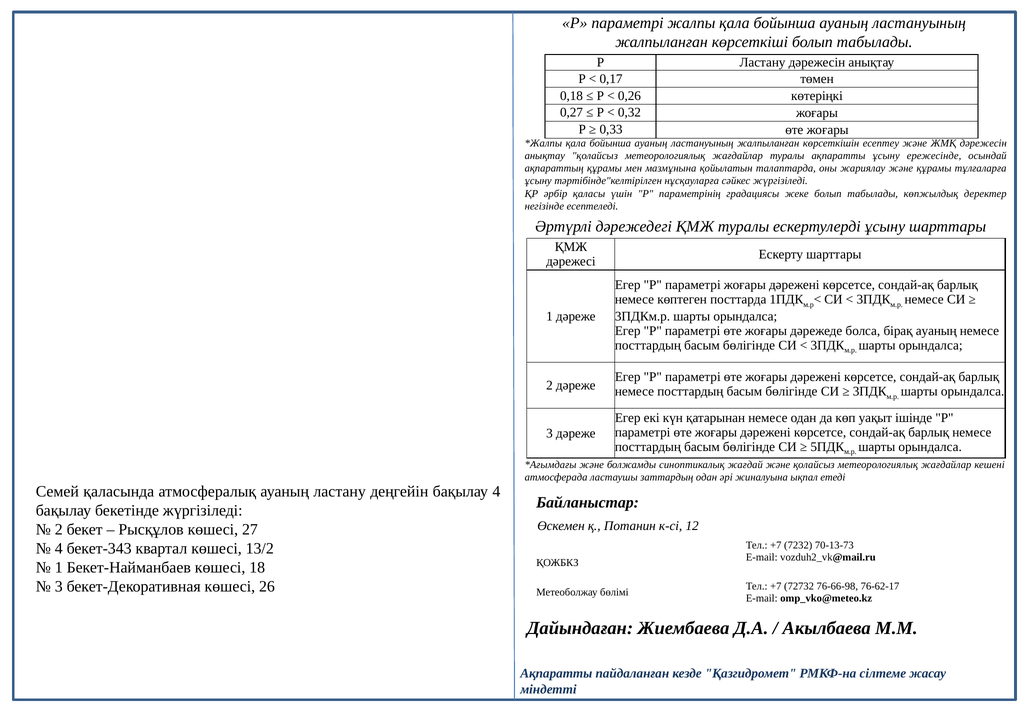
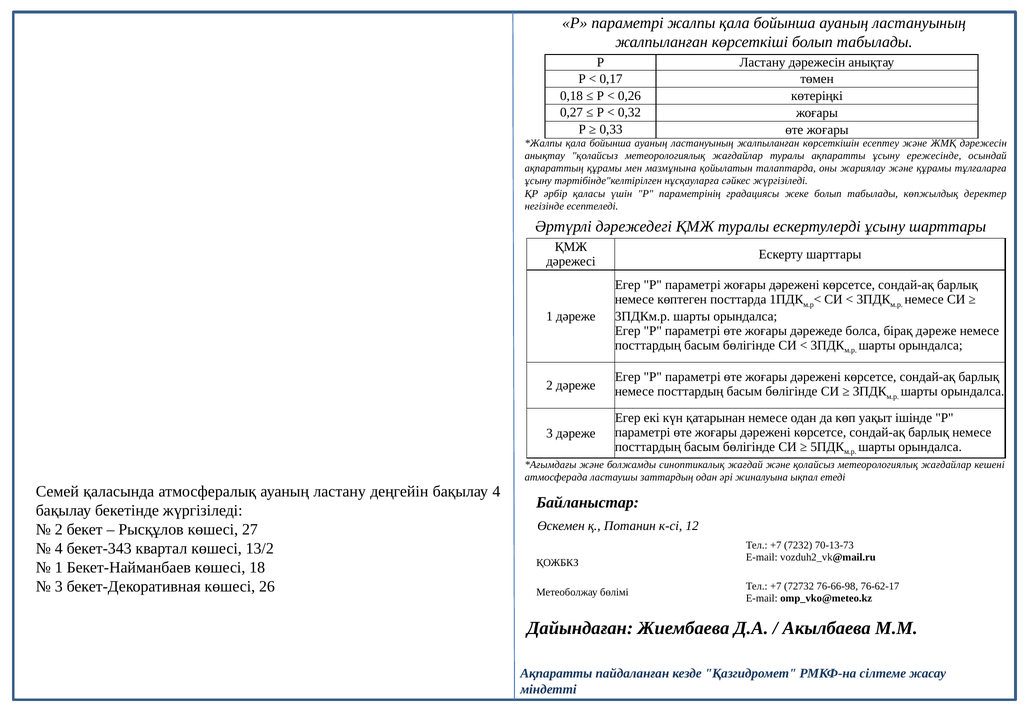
бірақ ауаның: ауаның -> дәреже
